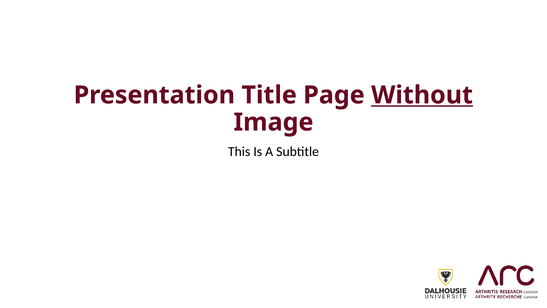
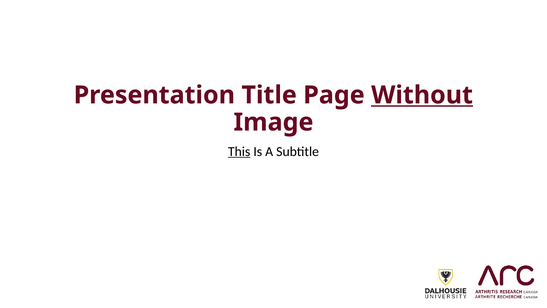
This underline: none -> present
